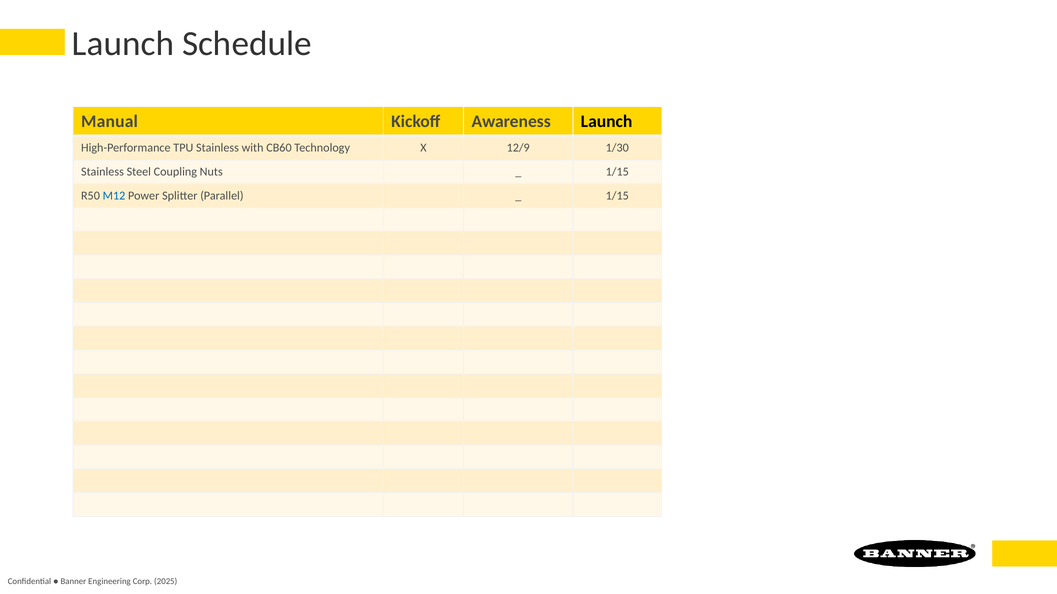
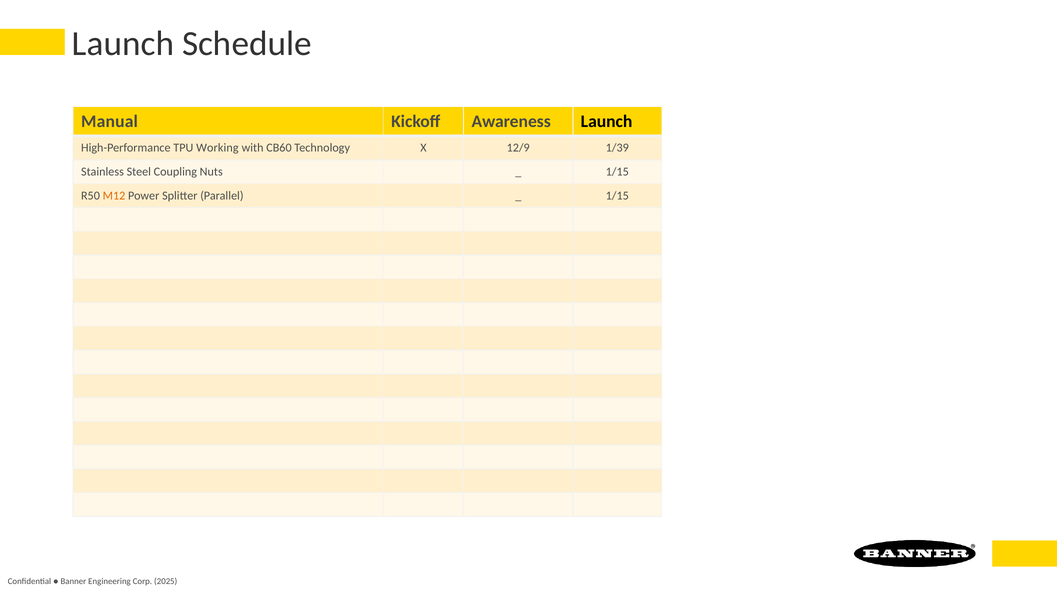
TPU Stainless: Stainless -> Working
1/30: 1/30 -> 1/39
M12 colour: blue -> orange
